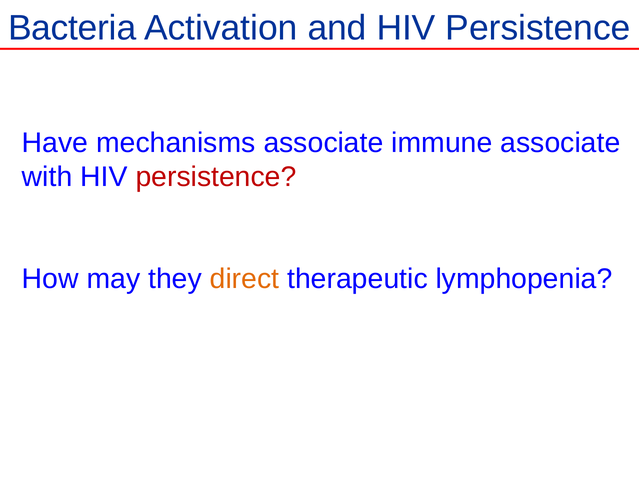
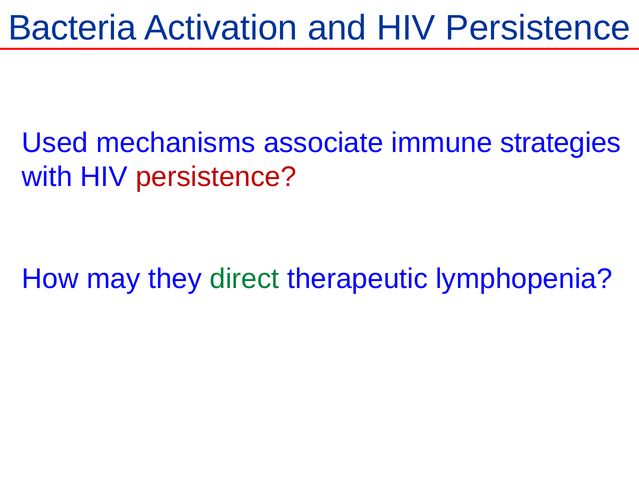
Have: Have -> Used
immune associate: associate -> strategies
direct colour: orange -> green
